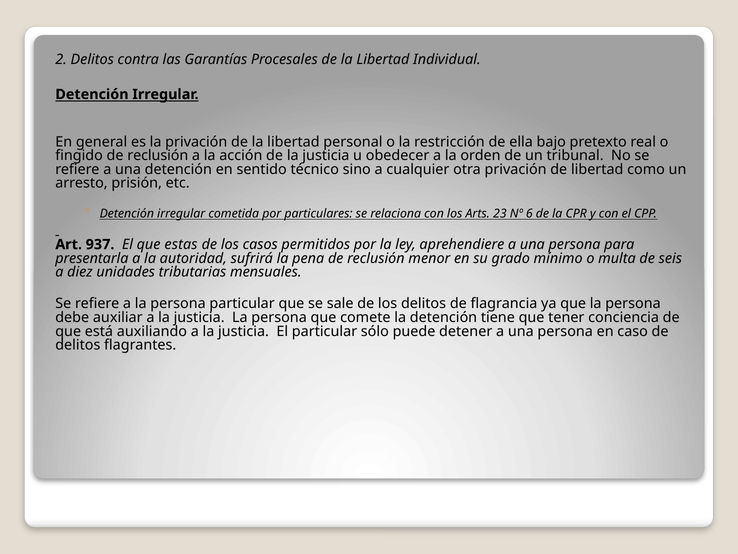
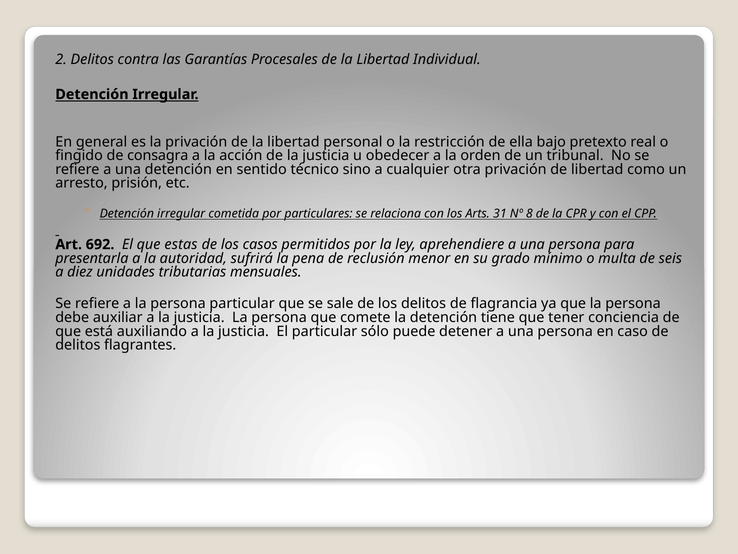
fingido de reclusión: reclusión -> consagra
23: 23 -> 31
6: 6 -> 8
937: 937 -> 692
